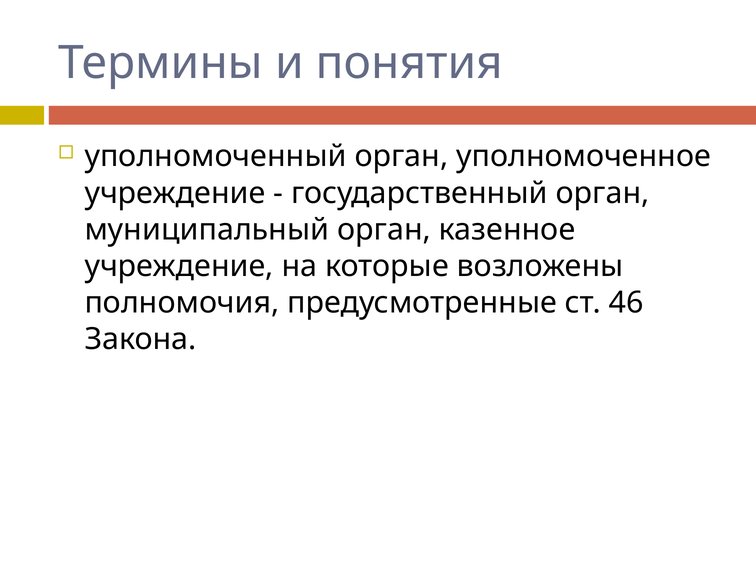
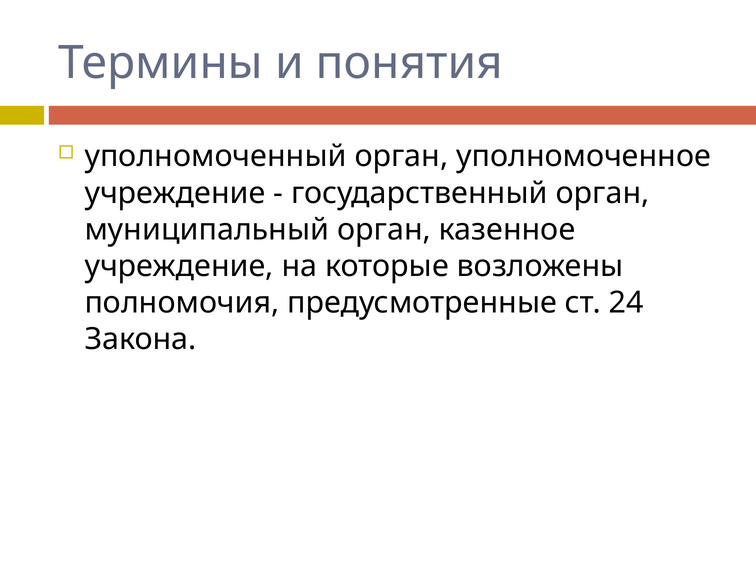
46: 46 -> 24
